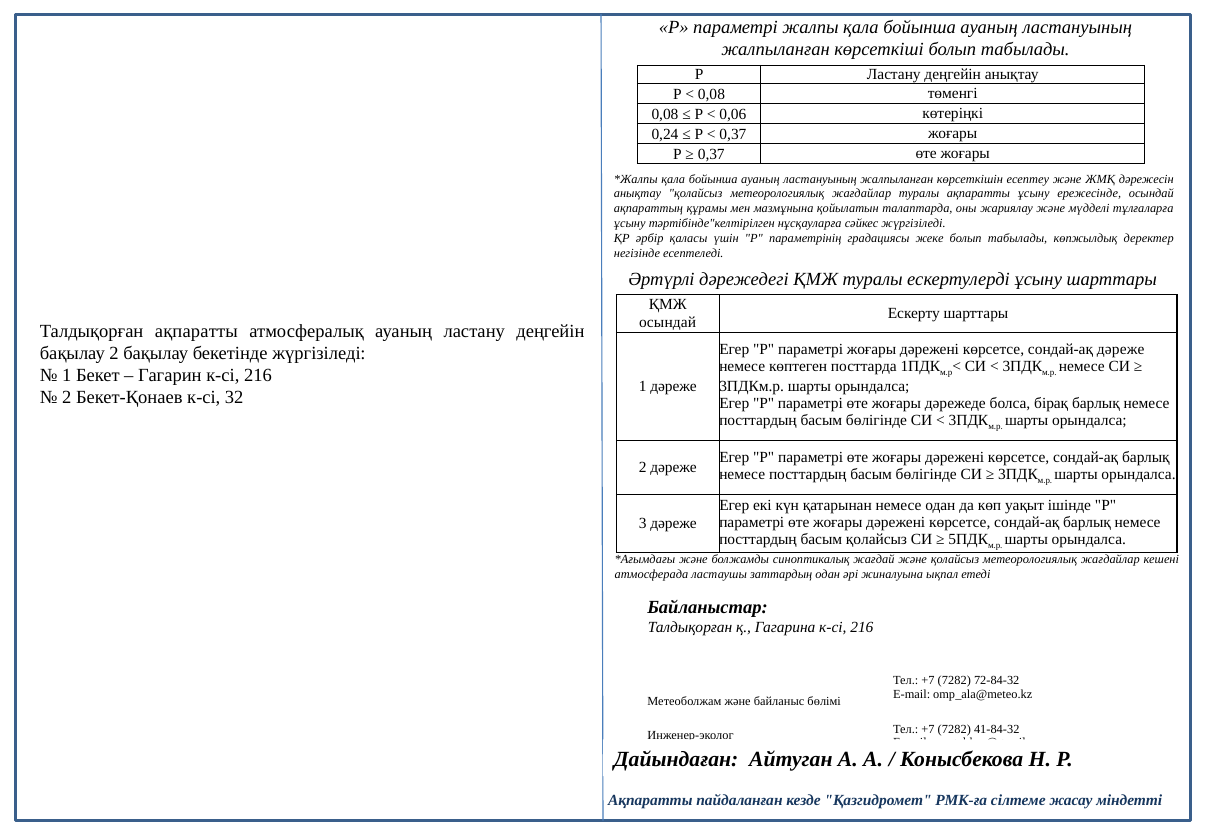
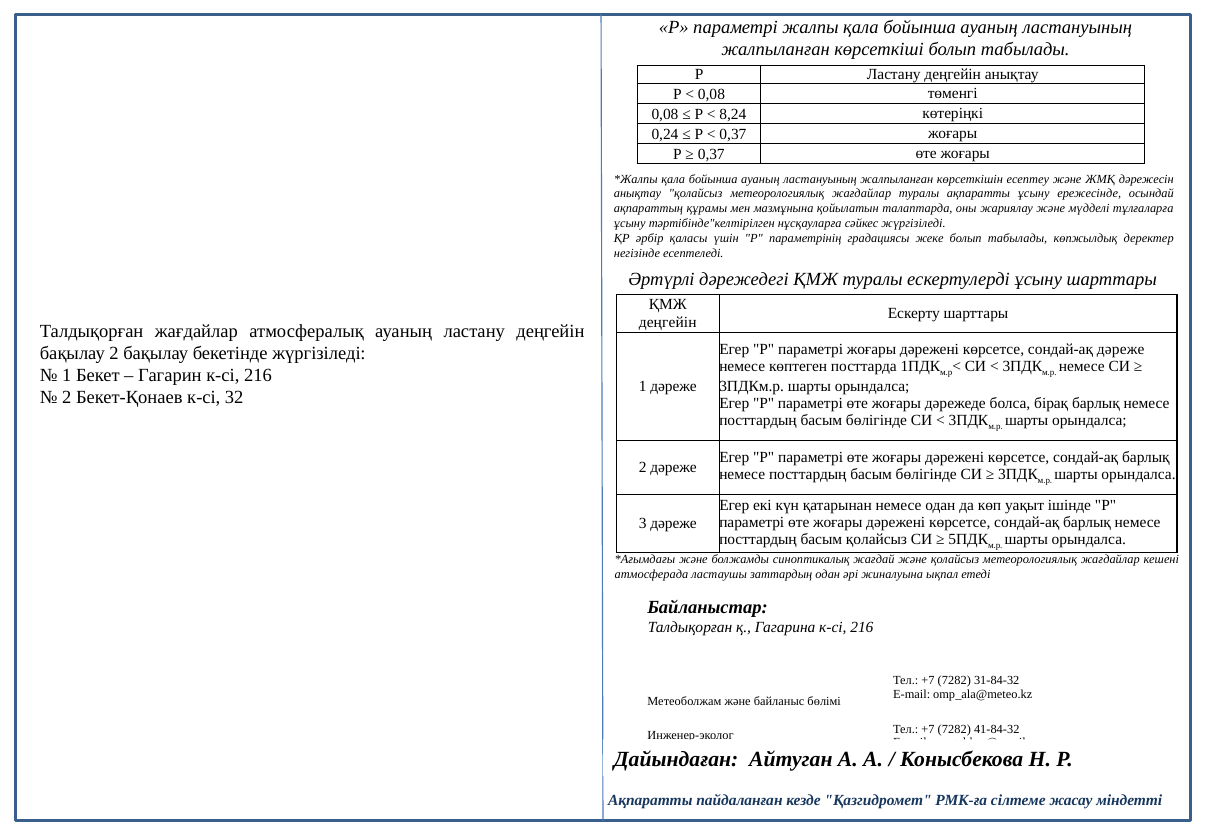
0,06: 0,06 -> 8,24
осындай at (668, 322): осындай -> деңгейін
Талдықорған ақпаратты: ақпаратты -> жағдайлар
72-84-32: 72-84-32 -> 31-84-32
